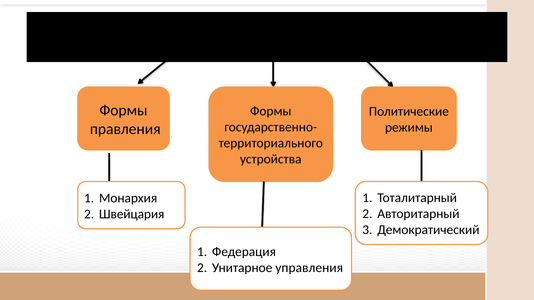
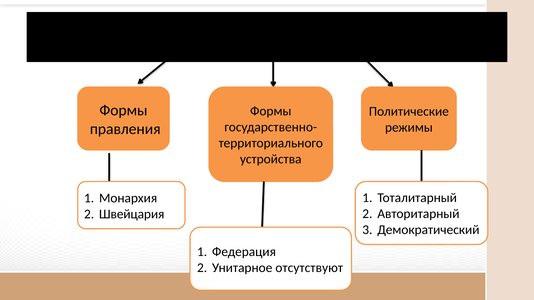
управления: управления -> отсутствуют
